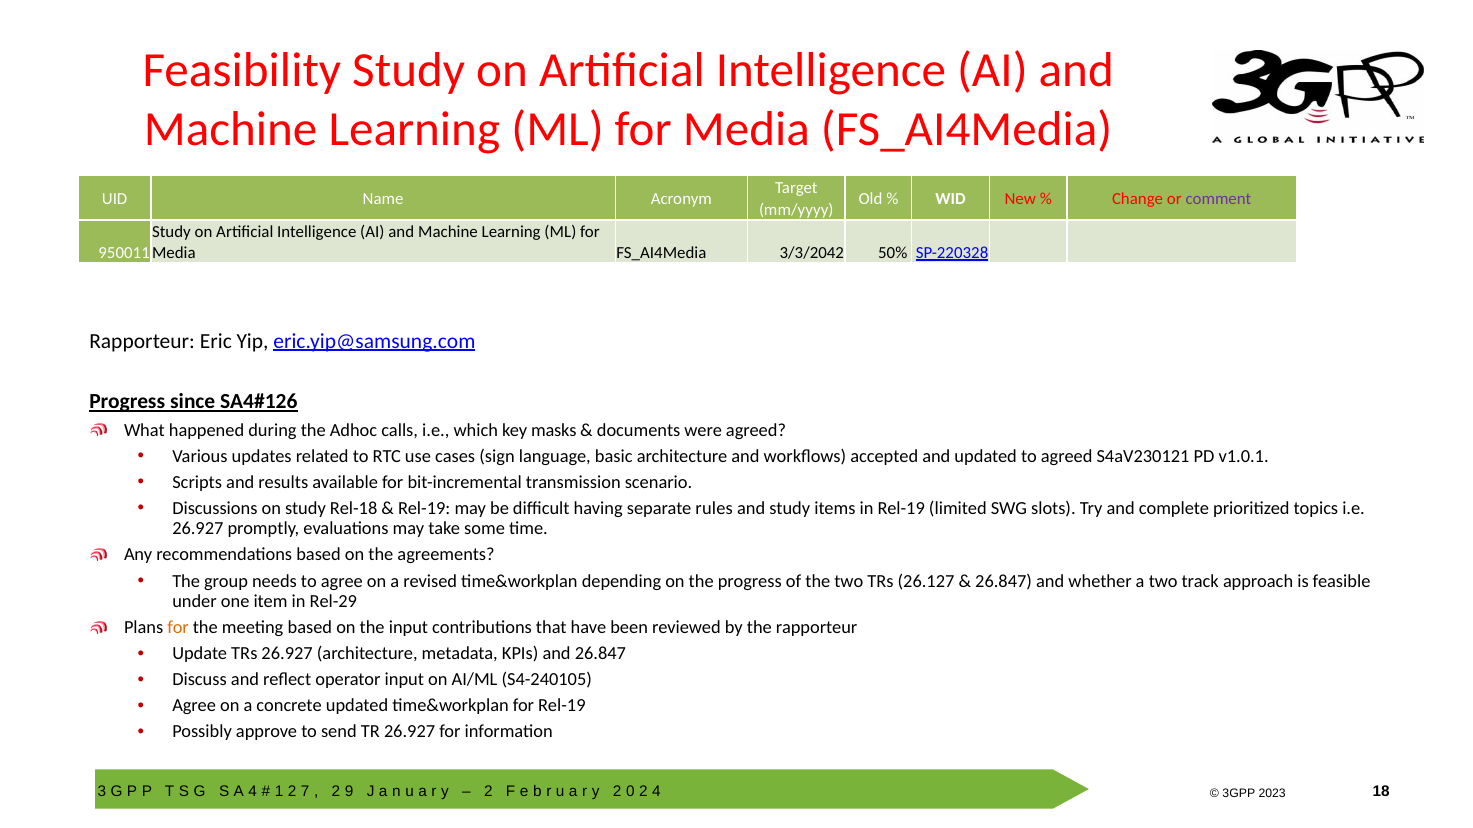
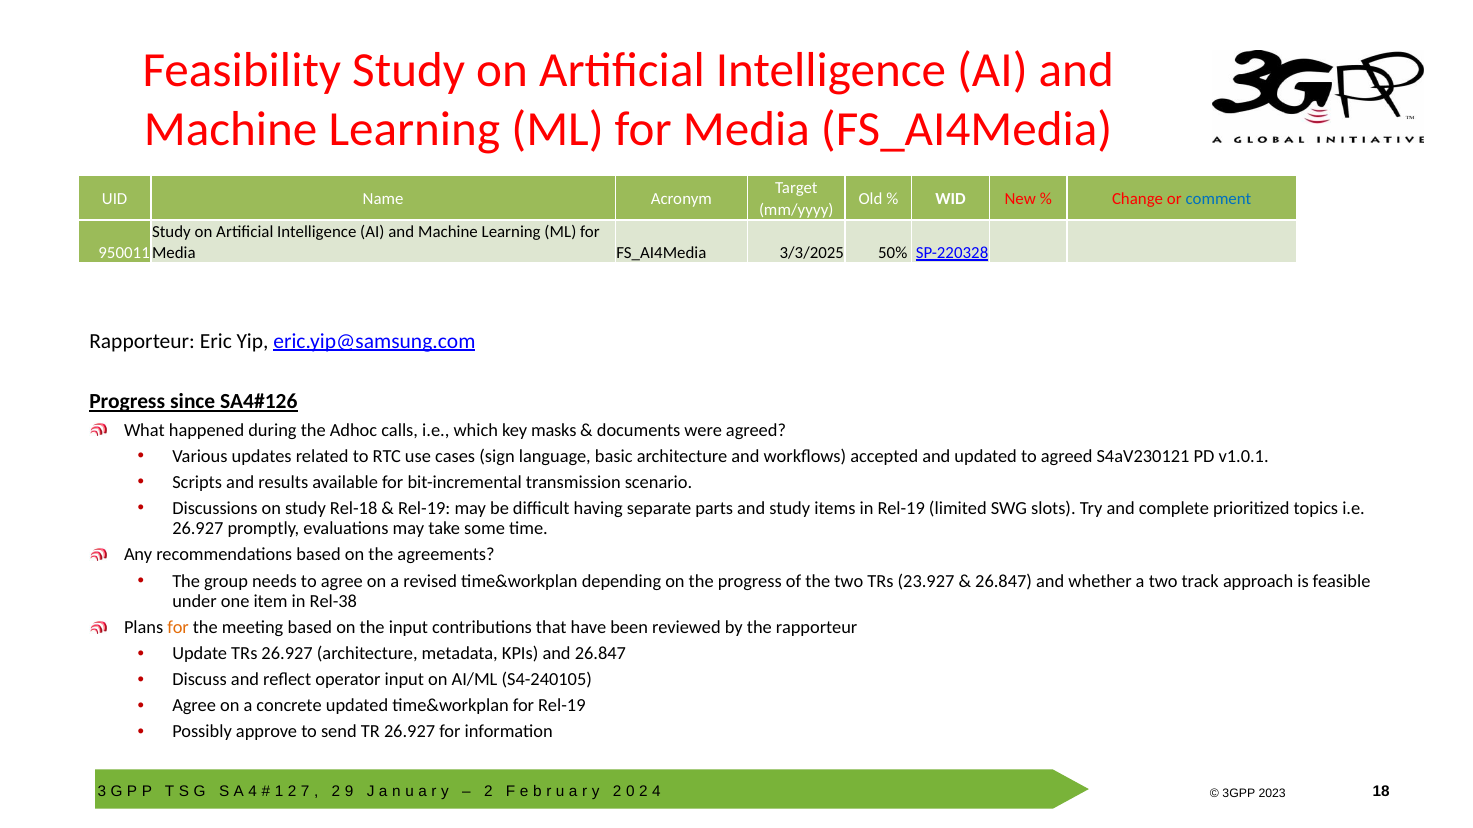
comment colour: purple -> blue
3/3/2042: 3/3/2042 -> 3/3/2025
rules: rules -> parts
26.127: 26.127 -> 23.927
Rel-29: Rel-29 -> Rel-38
